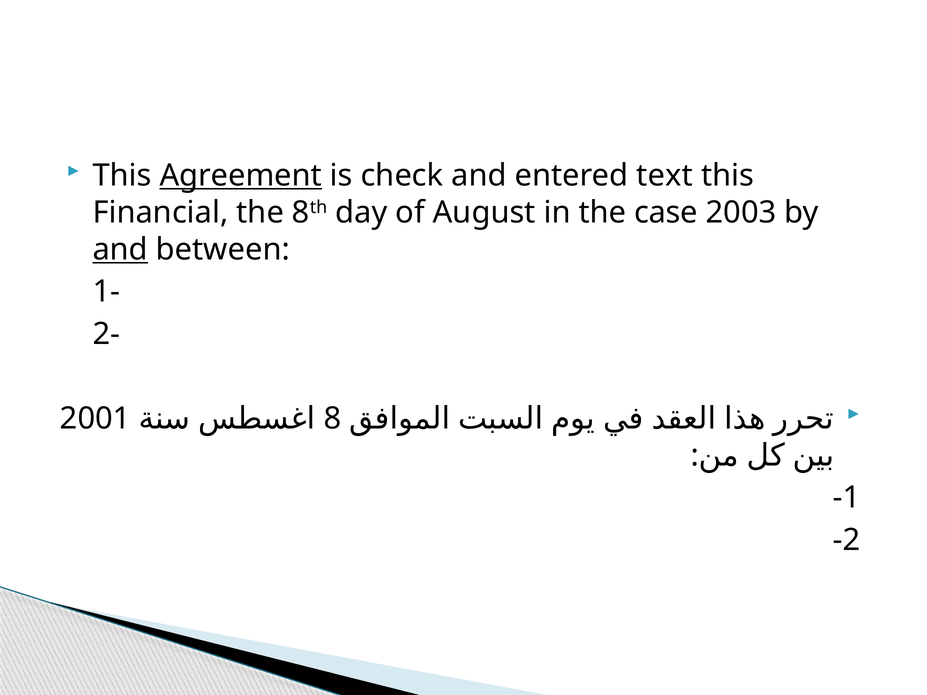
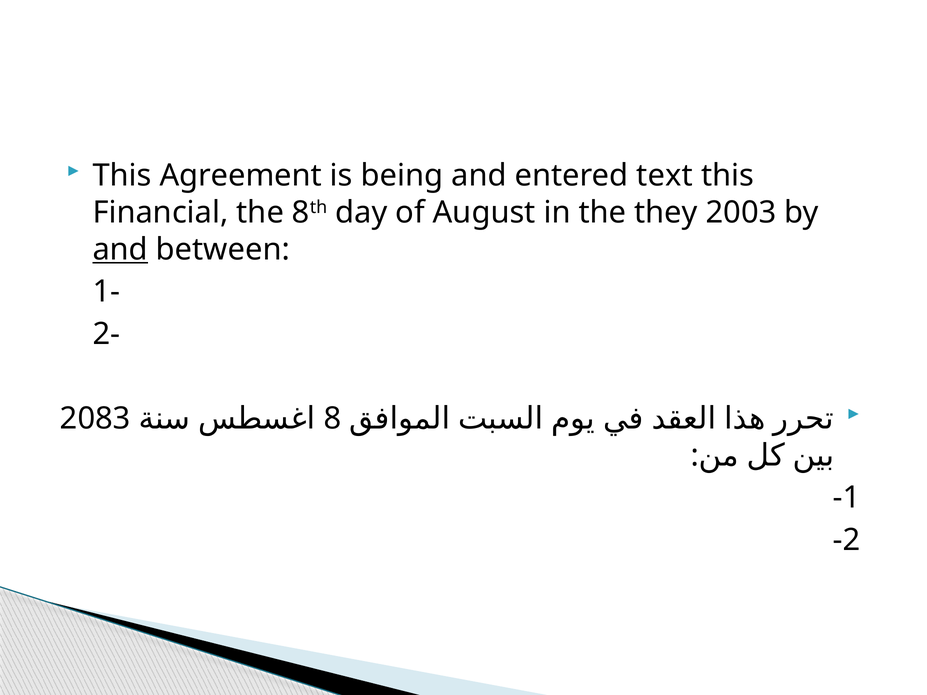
Agreement underline: present -> none
check: check -> being
case: case -> they
2001: 2001 -> 2083
